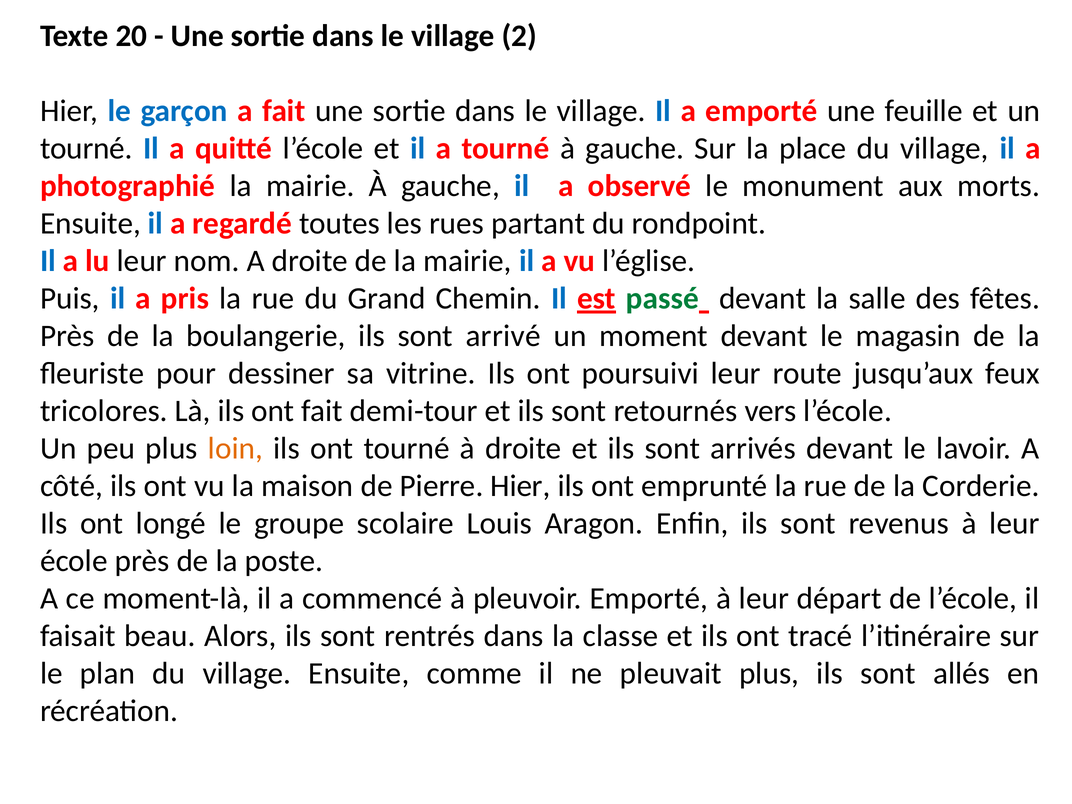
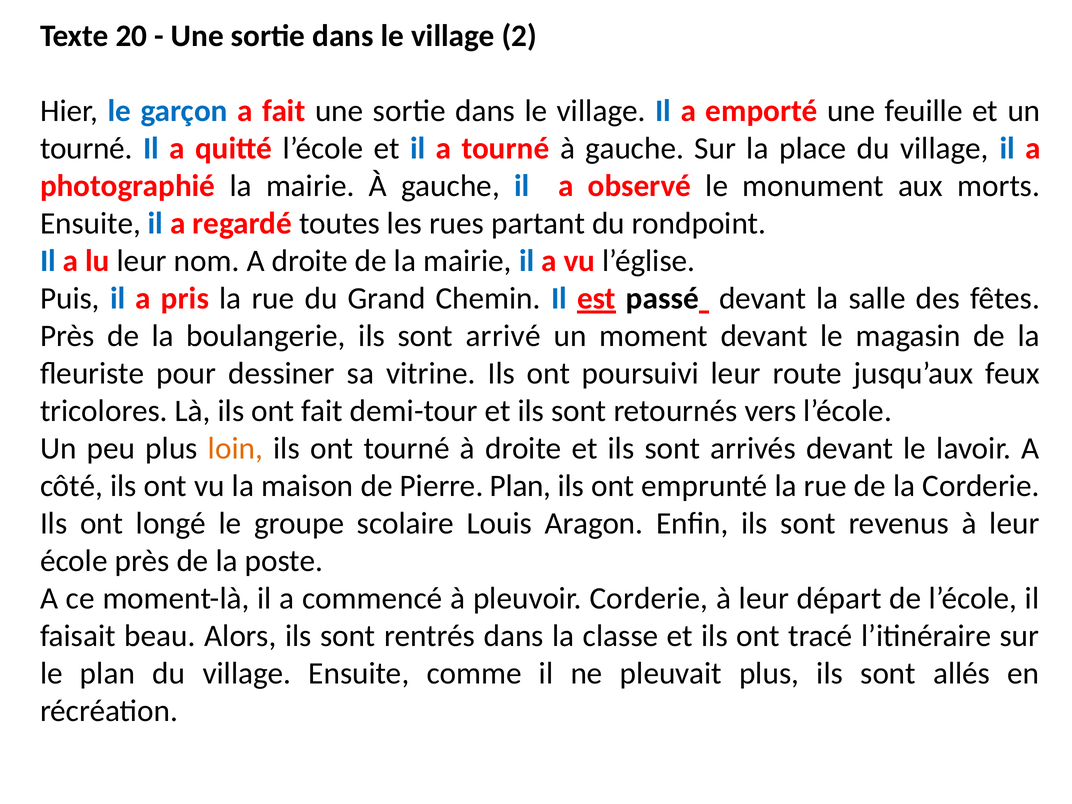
passé colour: green -> black
Pierre Hier: Hier -> Plan
pleuvoir Emporté: Emporté -> Corderie
